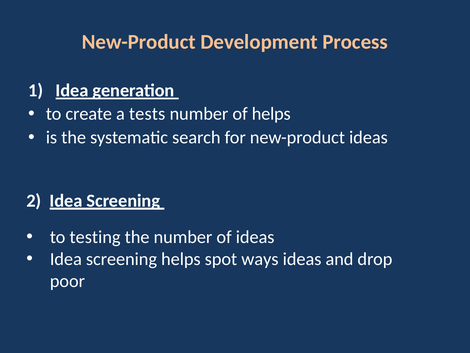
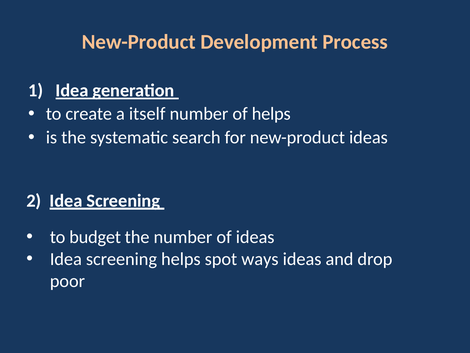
tests: tests -> itself
testing: testing -> budget
